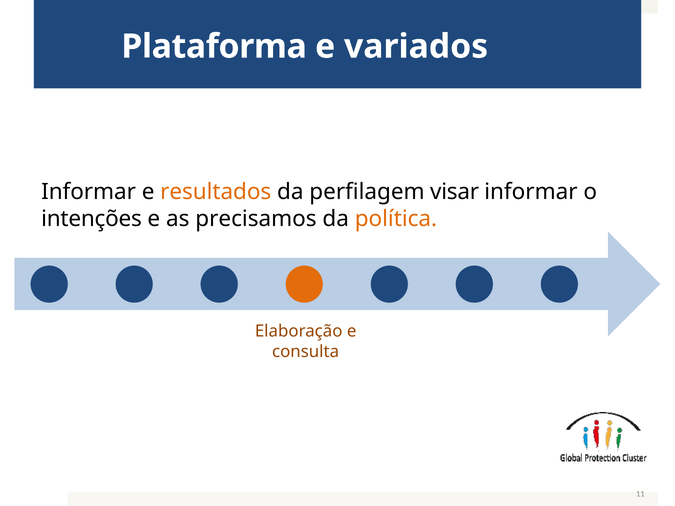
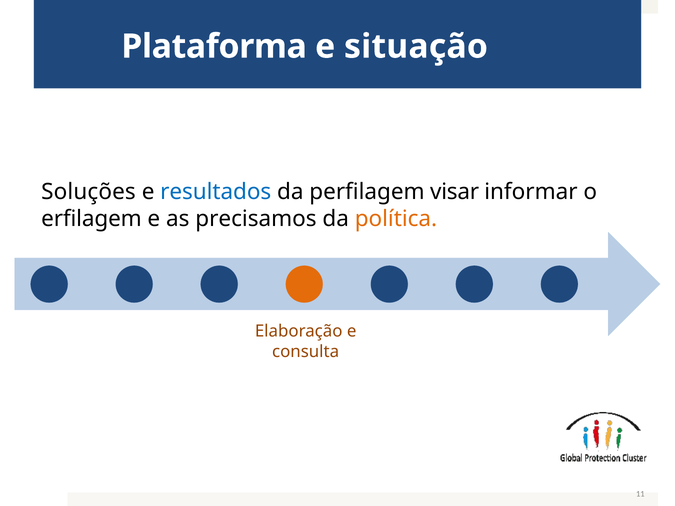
variados: variados -> situação
Informar at (89, 192): Informar -> Soluções
resultados colour: orange -> blue
intenções: intenções -> erfilagem
